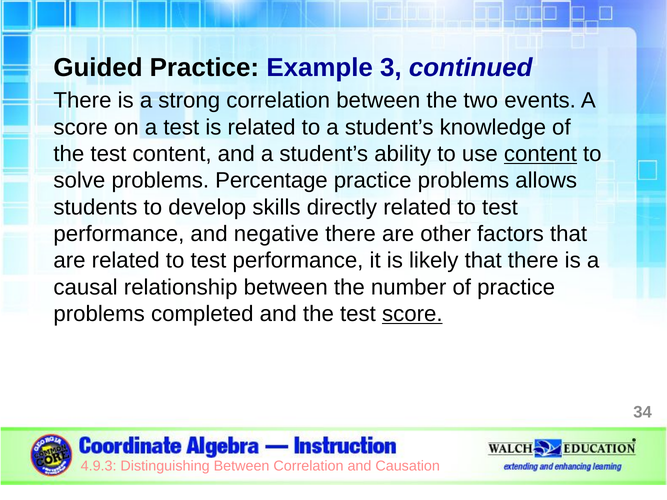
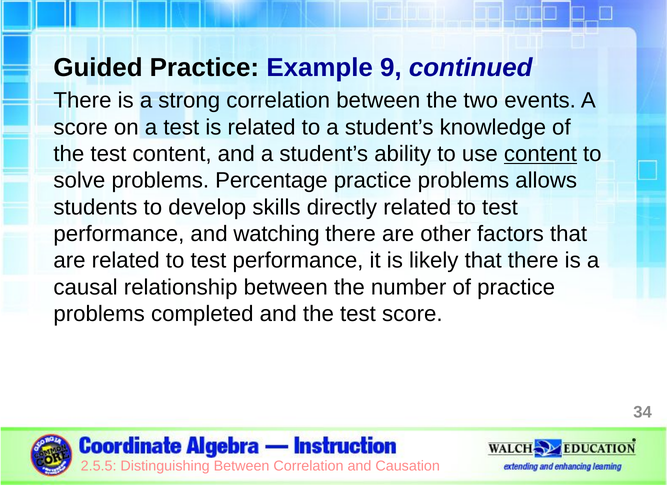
3: 3 -> 9
negative: negative -> watching
score at (412, 314) underline: present -> none
4.9.3: 4.9.3 -> 2.5.5
